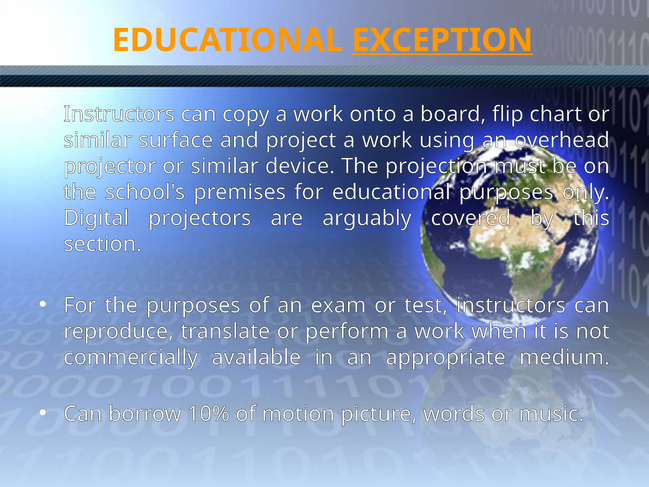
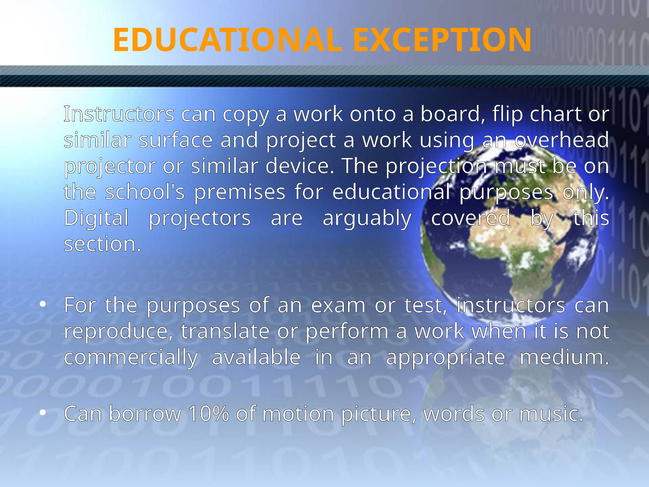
EXCEPTION underline: present -> none
